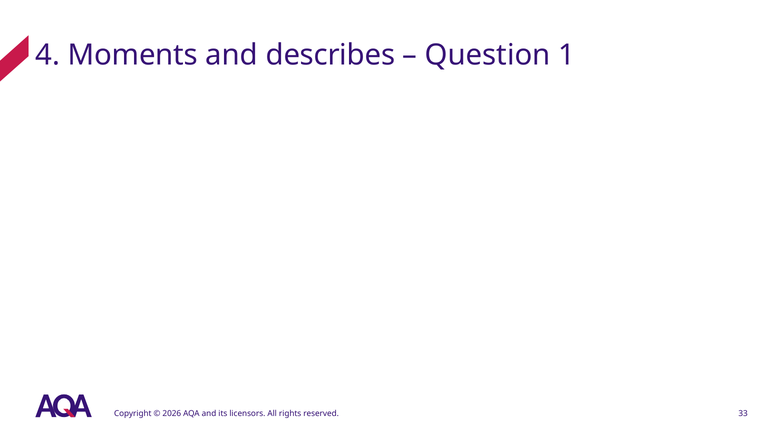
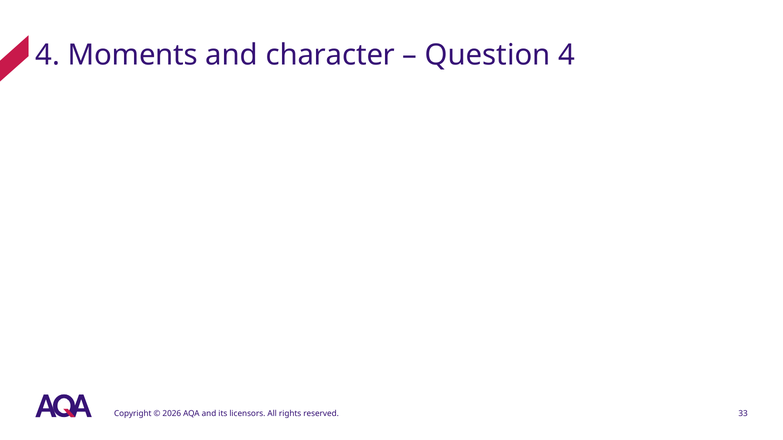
describes: describes -> character
Question 1: 1 -> 4
